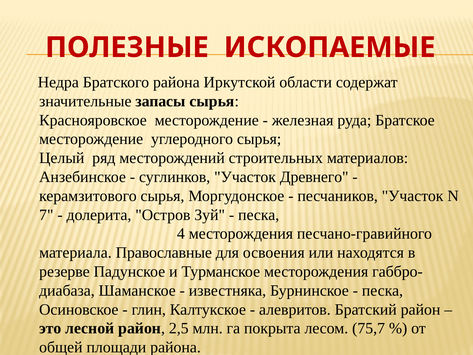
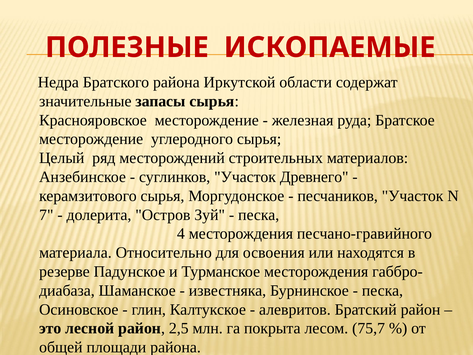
Православные: Православные -> Относительно
